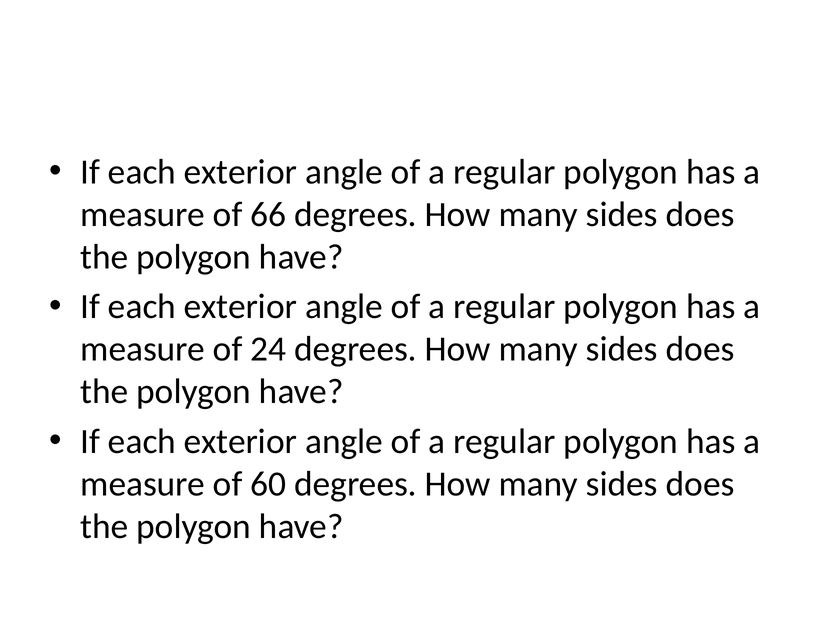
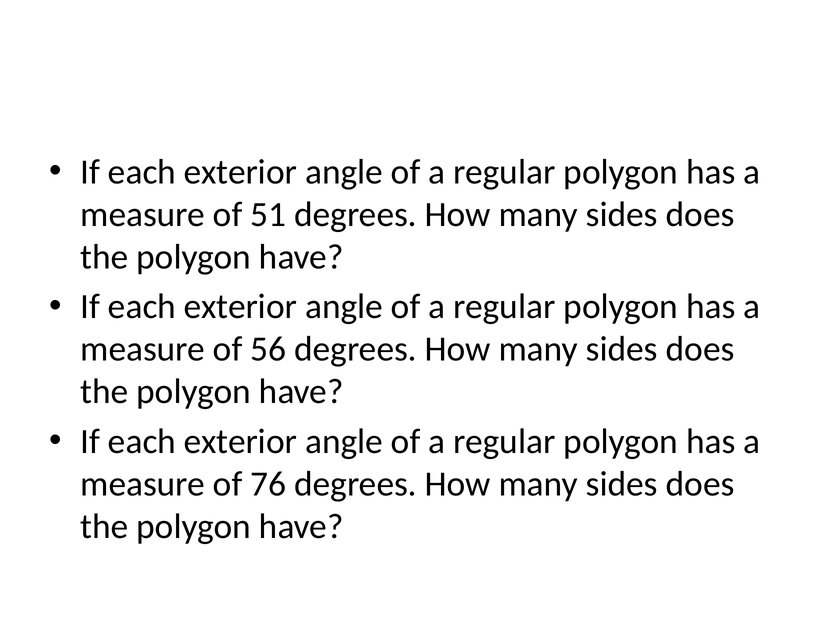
66: 66 -> 51
24: 24 -> 56
60: 60 -> 76
